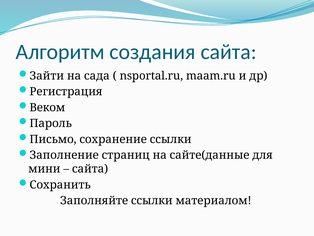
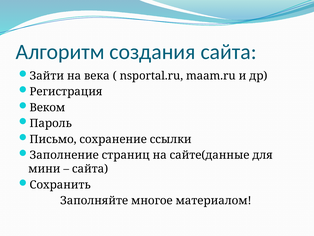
сада: сада -> века
Заполняйте ссылки: ссылки -> многое
